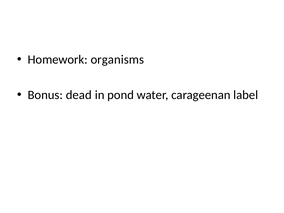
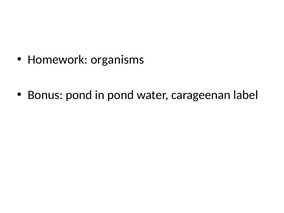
Bonus dead: dead -> pond
